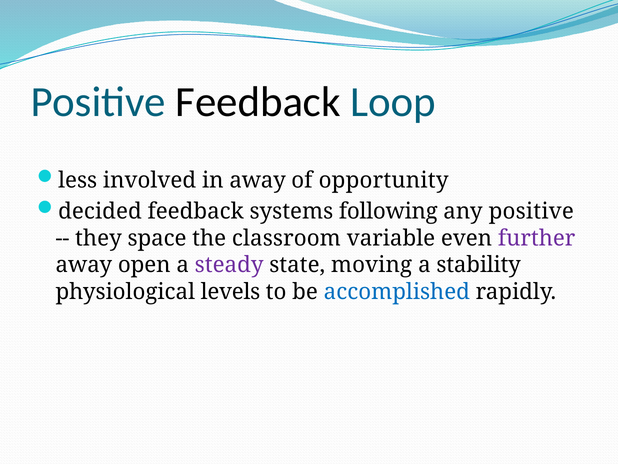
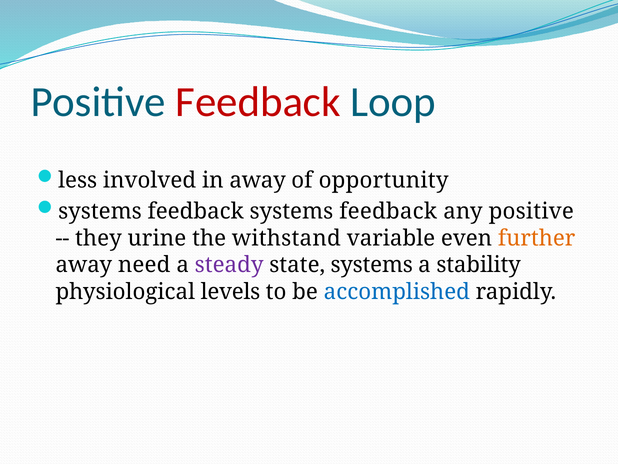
Feedback at (258, 102) colour: black -> red
decided at (100, 211): decided -> systems
feedback systems following: following -> feedback
space: space -> urine
classroom: classroom -> withstand
further colour: purple -> orange
open: open -> need
state moving: moving -> systems
